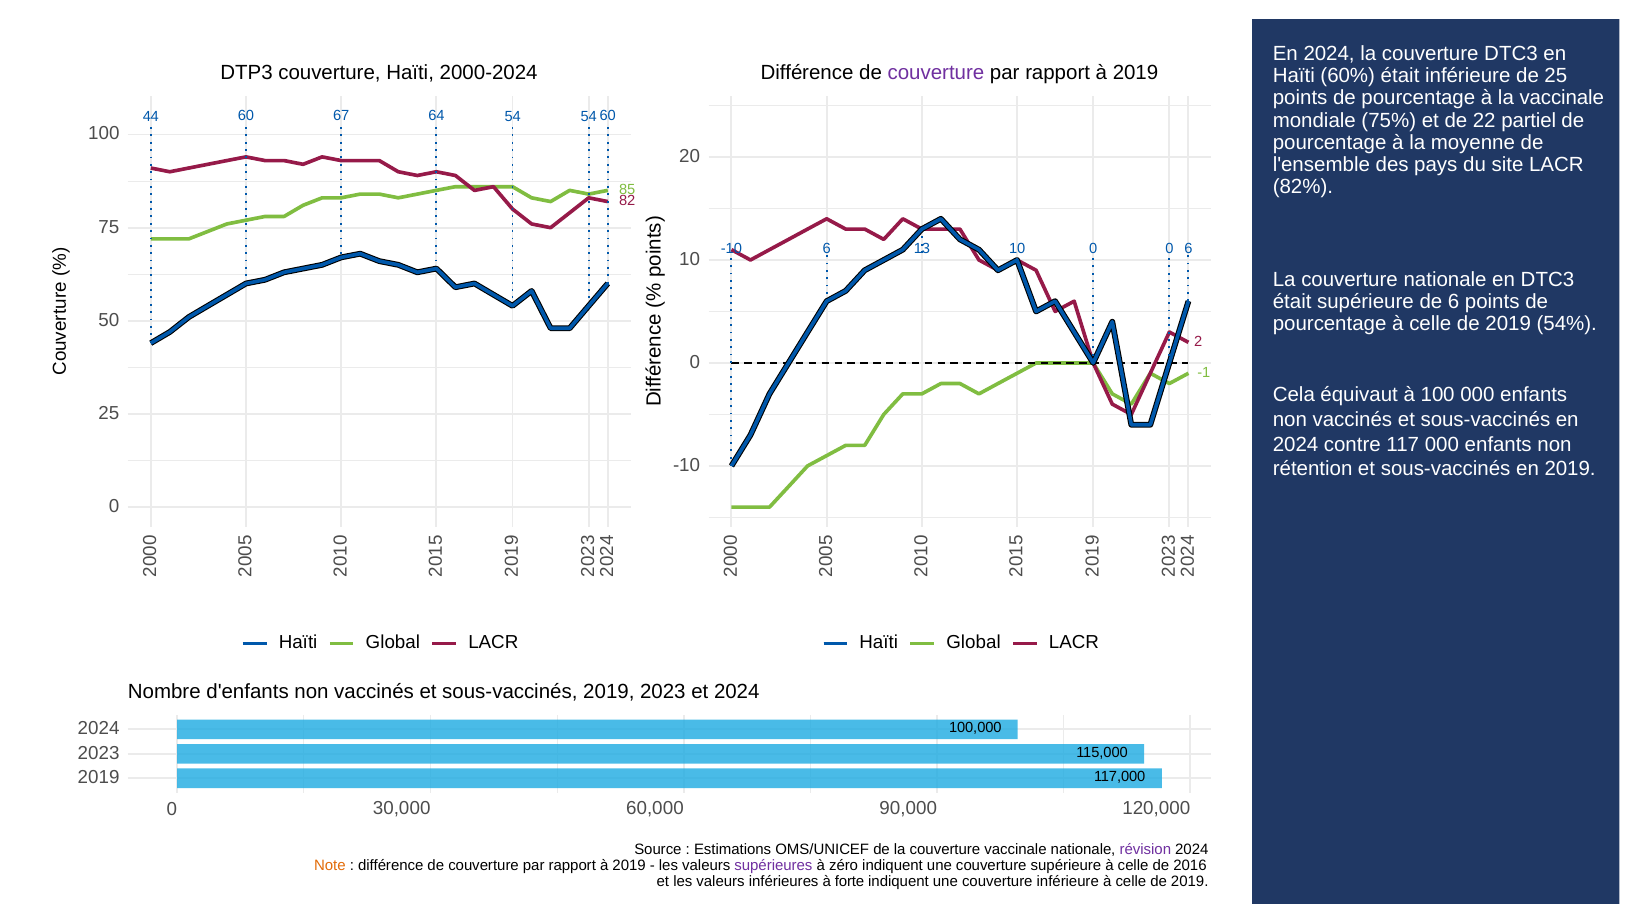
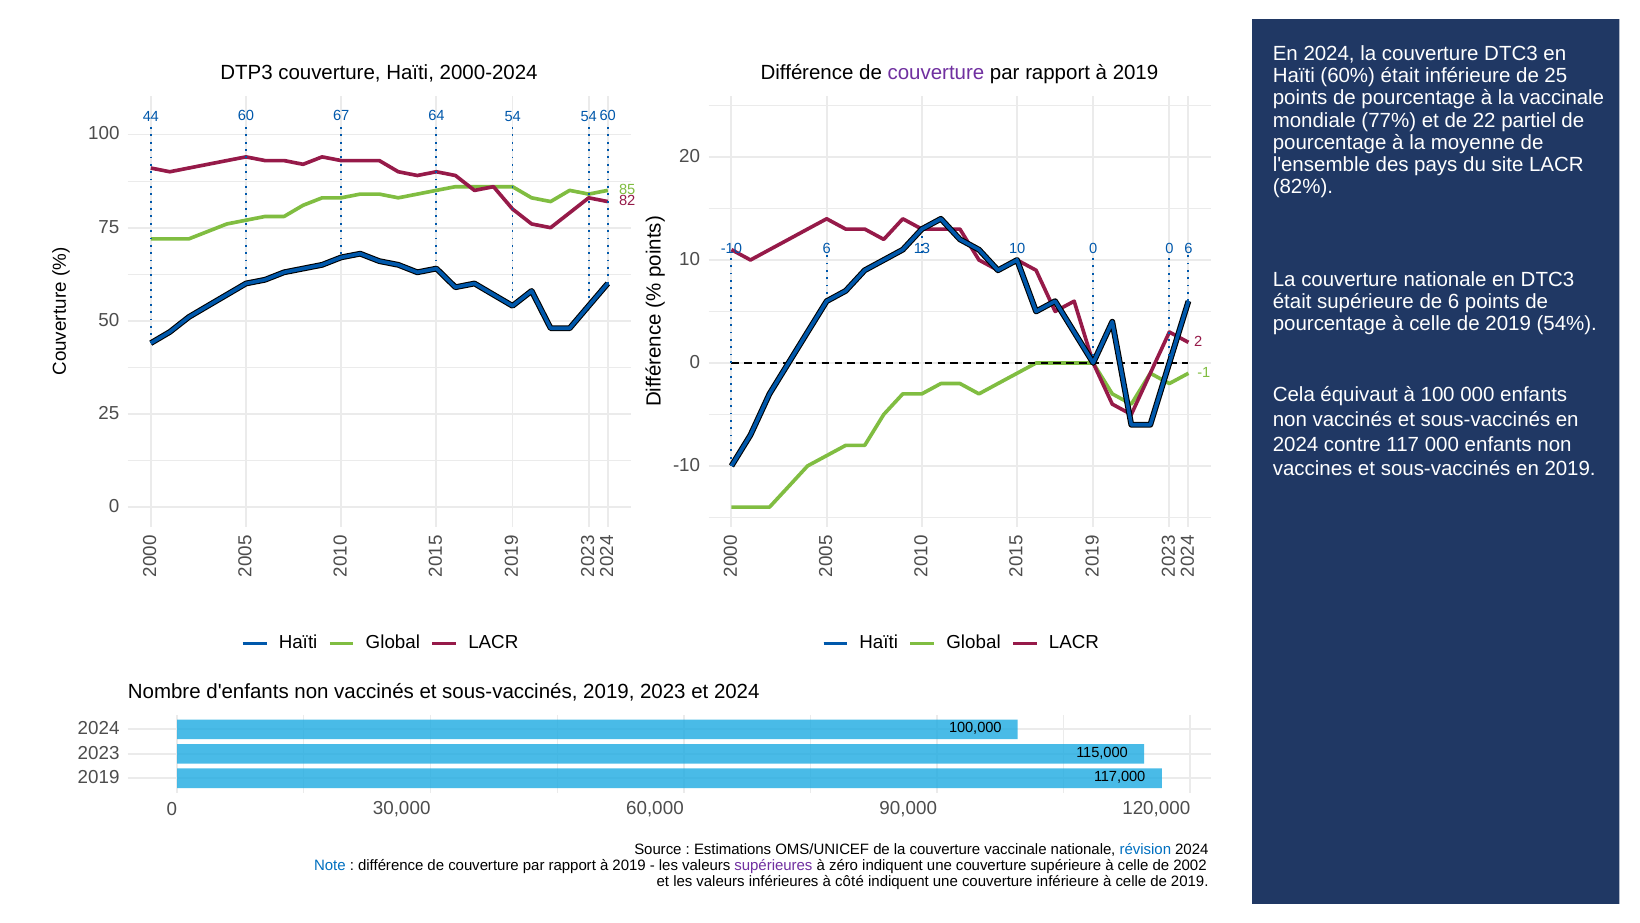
75%: 75% -> 77%
rétention: rétention -> vaccines
révision colour: purple -> blue
Note colour: orange -> blue
2016: 2016 -> 2002
forte: forte -> côté
